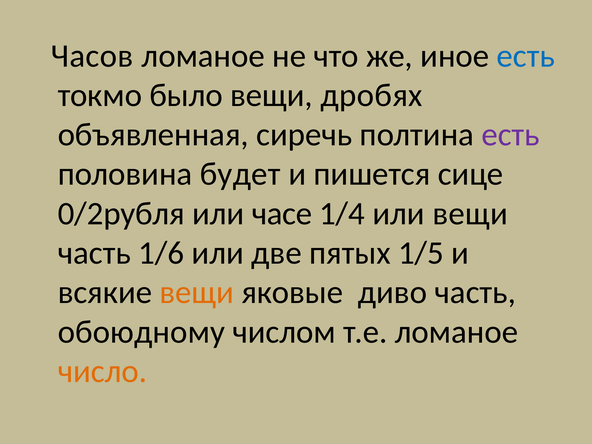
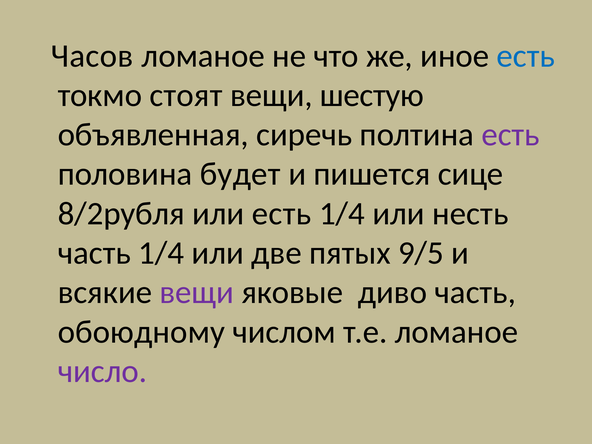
было: было -> стоят
дробях: дробях -> шестую
0/2рубля: 0/2рубля -> 8/2рубля
или часе: часе -> есть
или вещи: вещи -> несть
часть 1/6: 1/6 -> 1/4
1/5: 1/5 -> 9/5
вещи at (197, 292) colour: orange -> purple
число colour: orange -> purple
